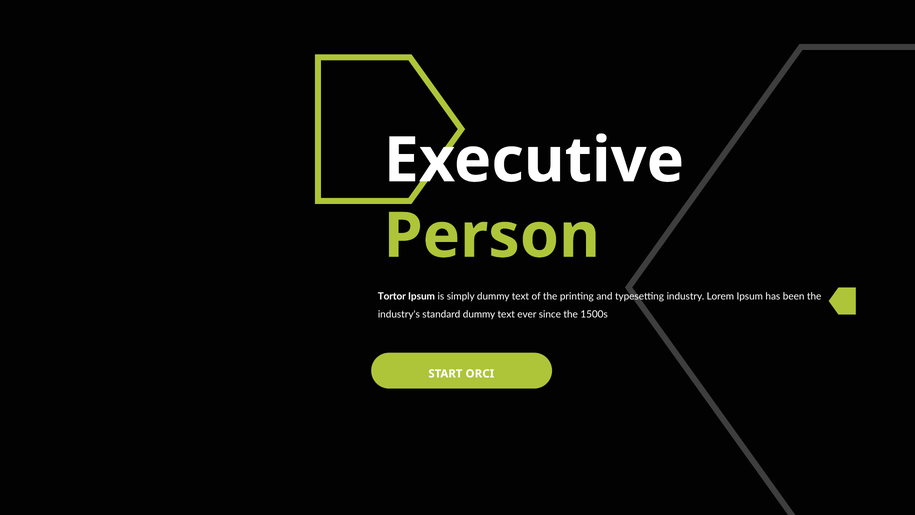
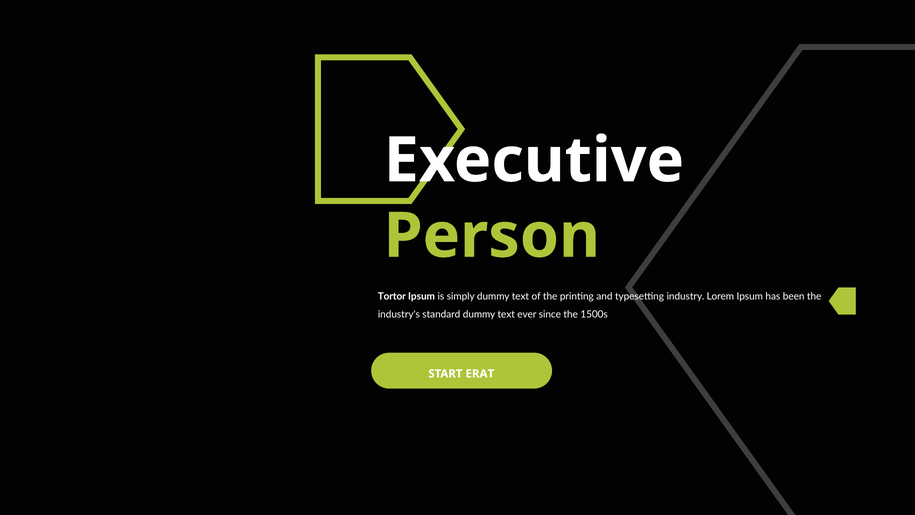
ORCI: ORCI -> ERAT
